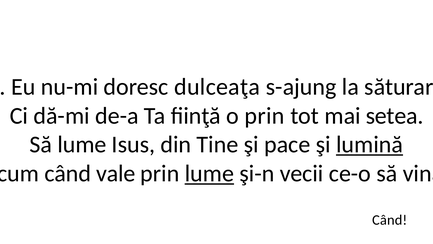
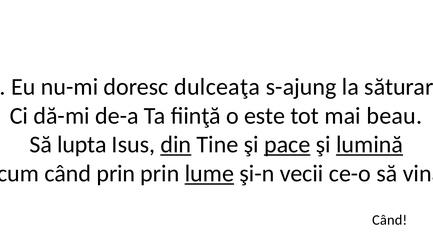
o prin: prin -> este
setea: setea -> beau
Să lume: lume -> lupta
din underline: none -> present
pace underline: none -> present
când vale: vale -> prin
